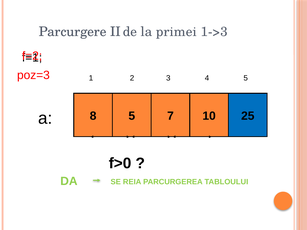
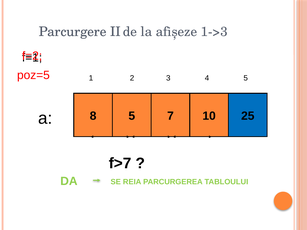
primei: primei -> afişeze
poz=3: poz=3 -> poz=5
f>0: f>0 -> f>7
